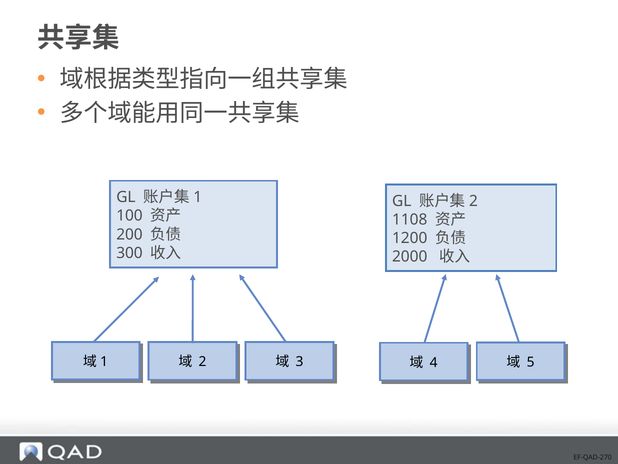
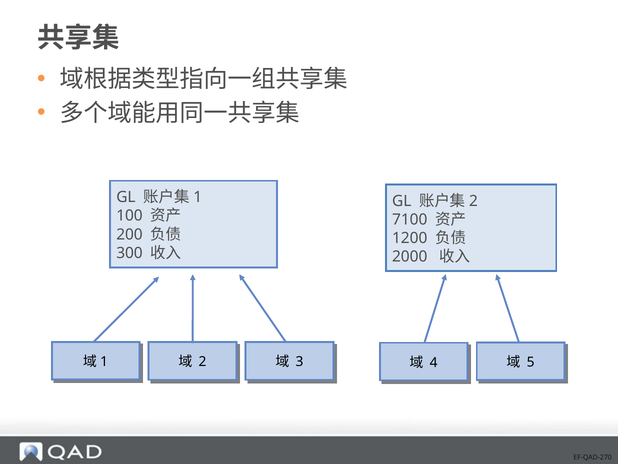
1108: 1108 -> 7100
